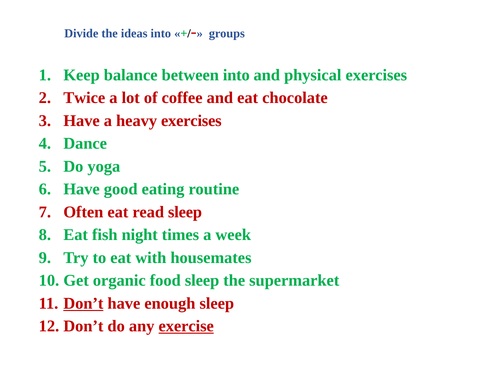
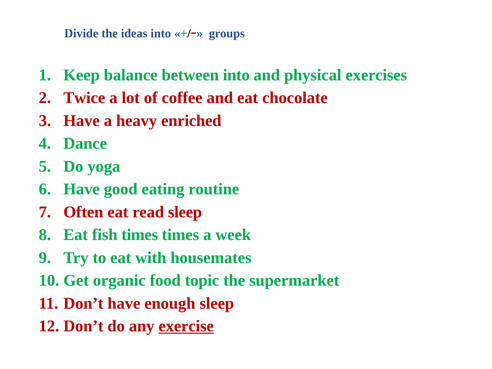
heavy exercises: exercises -> enriched
fish night: night -> times
food sleep: sleep -> topic
Don’t underline: present -> none
